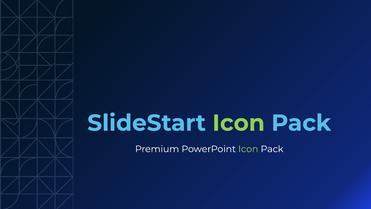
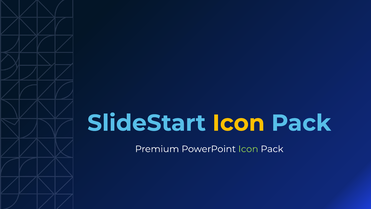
Icon at (239, 123) colour: light green -> yellow
